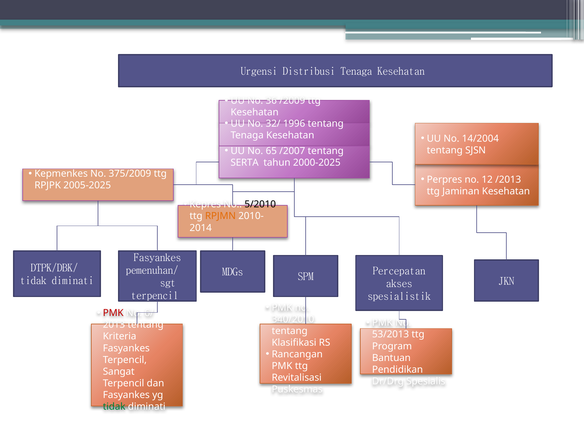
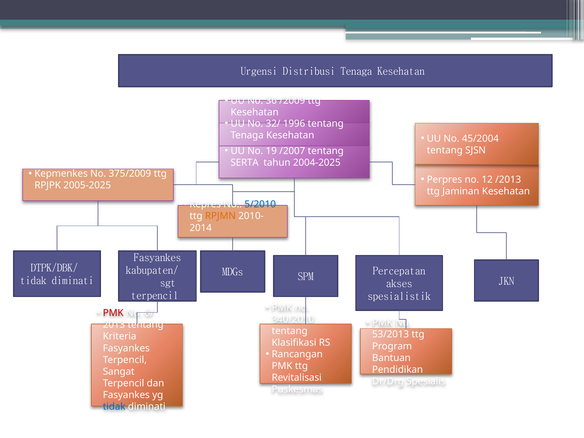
14/2004: 14/2004 -> 45/2004
65: 65 -> 19
2000-2025: 2000-2025 -> 2004-2025
5/2010 colour: black -> blue
pemenuhan/: pemenuhan/ -> kabupaten/
tidak at (114, 407) colour: green -> blue
